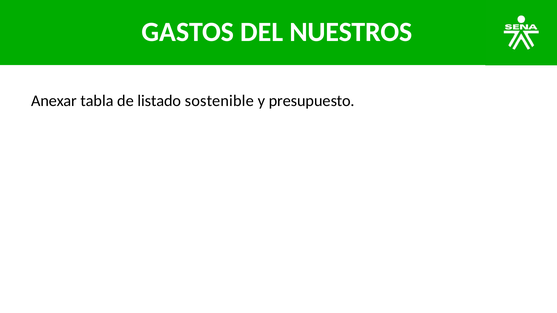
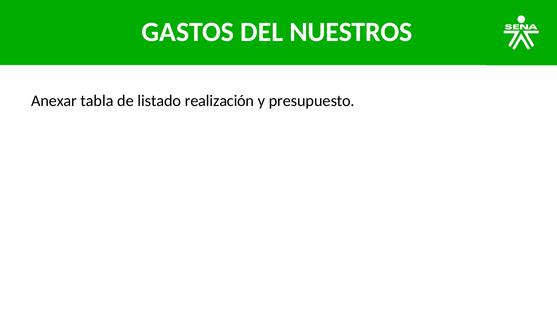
sostenible: sostenible -> realización
